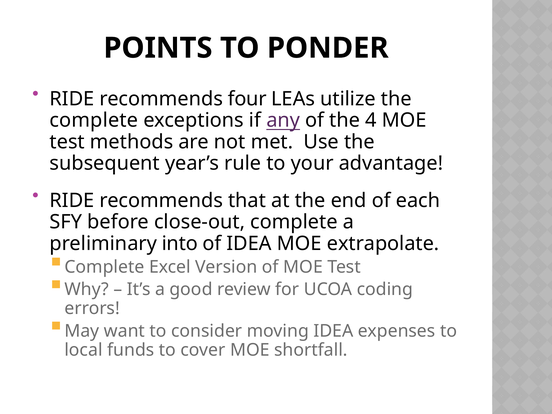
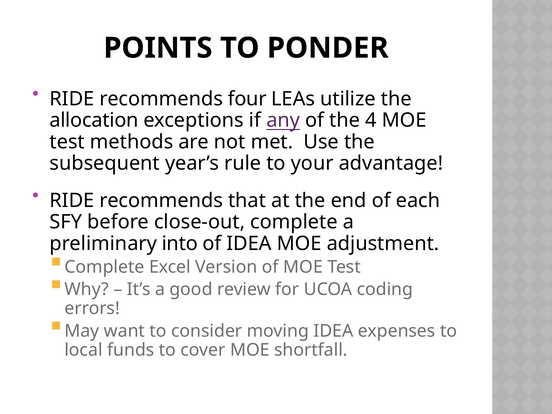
complete at (94, 120): complete -> allocation
extrapolate: extrapolate -> adjustment
